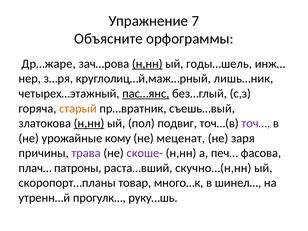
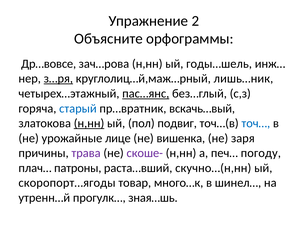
7: 7 -> 2
Др…жаре: Др…жаре -> Др…вовсе
н,нн at (147, 64) underline: present -> none
з…ря underline: none -> present
старый colour: orange -> blue
съешь…вый: съешь…вый -> вскачь…вый
точ… colour: purple -> blue
кому: кому -> лице
меценат: меценат -> вишенка
фасова: фасова -> погоду
скоропорт…планы: скоропорт…планы -> скоропорт…ягоды
руку…шь: руку…шь -> зная…шь
